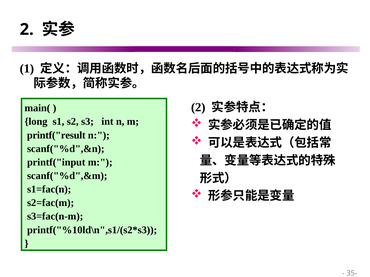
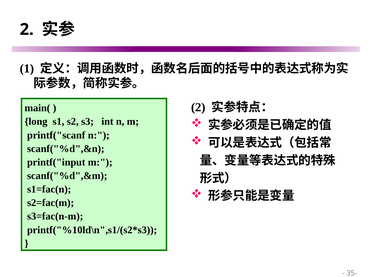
printf("result: printf("result -> printf("scanf
